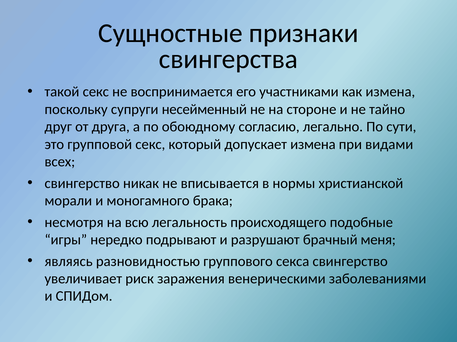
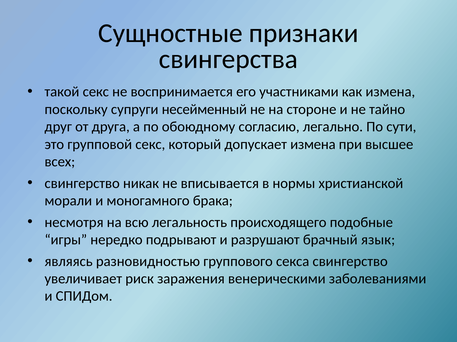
видами: видами -> высшее
меня: меня -> язык
